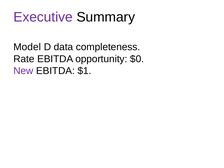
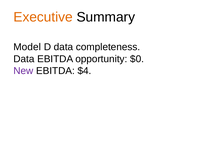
Executive colour: purple -> orange
Rate at (24, 59): Rate -> Data
$1: $1 -> $4
